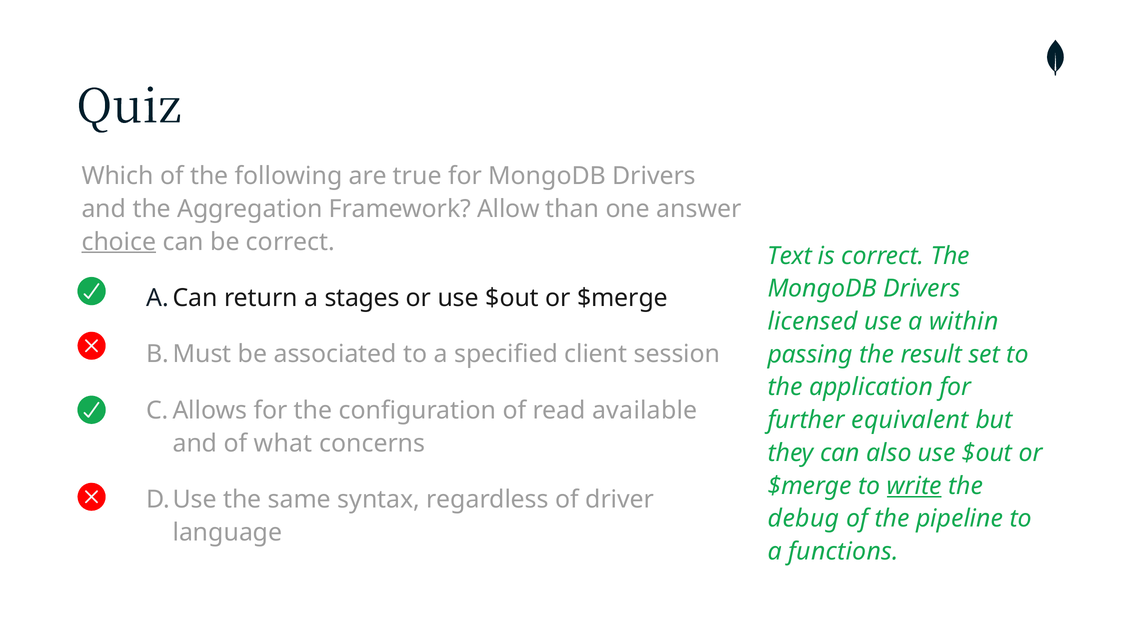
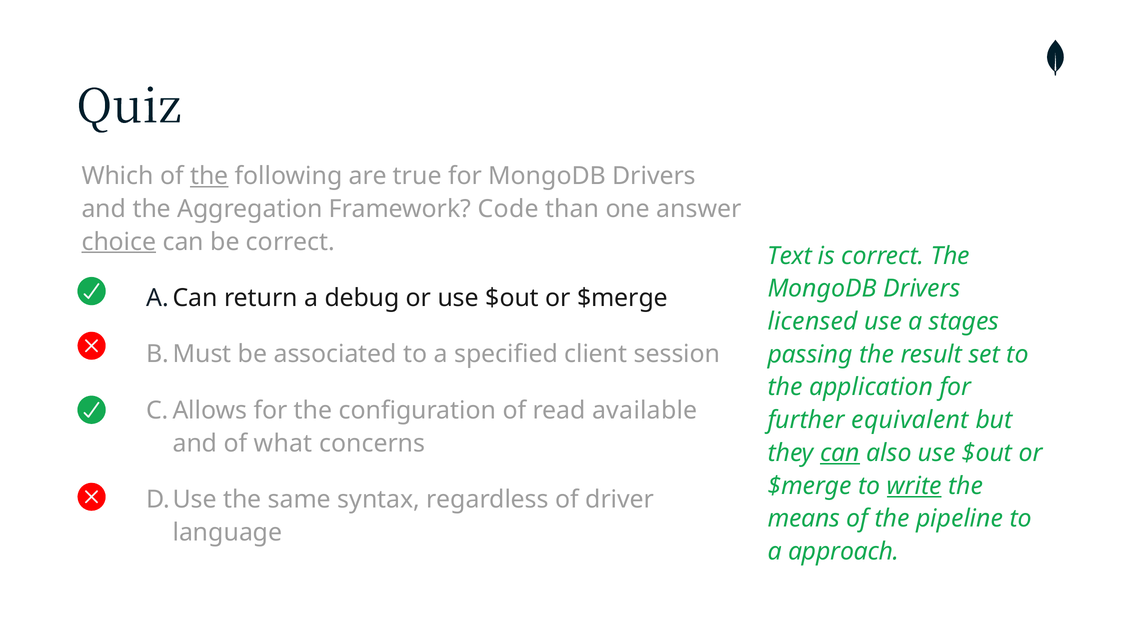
the at (209, 176) underline: none -> present
Allow: Allow -> Code
stages: stages -> debug
within: within -> stages
can at (840, 453) underline: none -> present
debug: debug -> means
functions: functions -> approach
